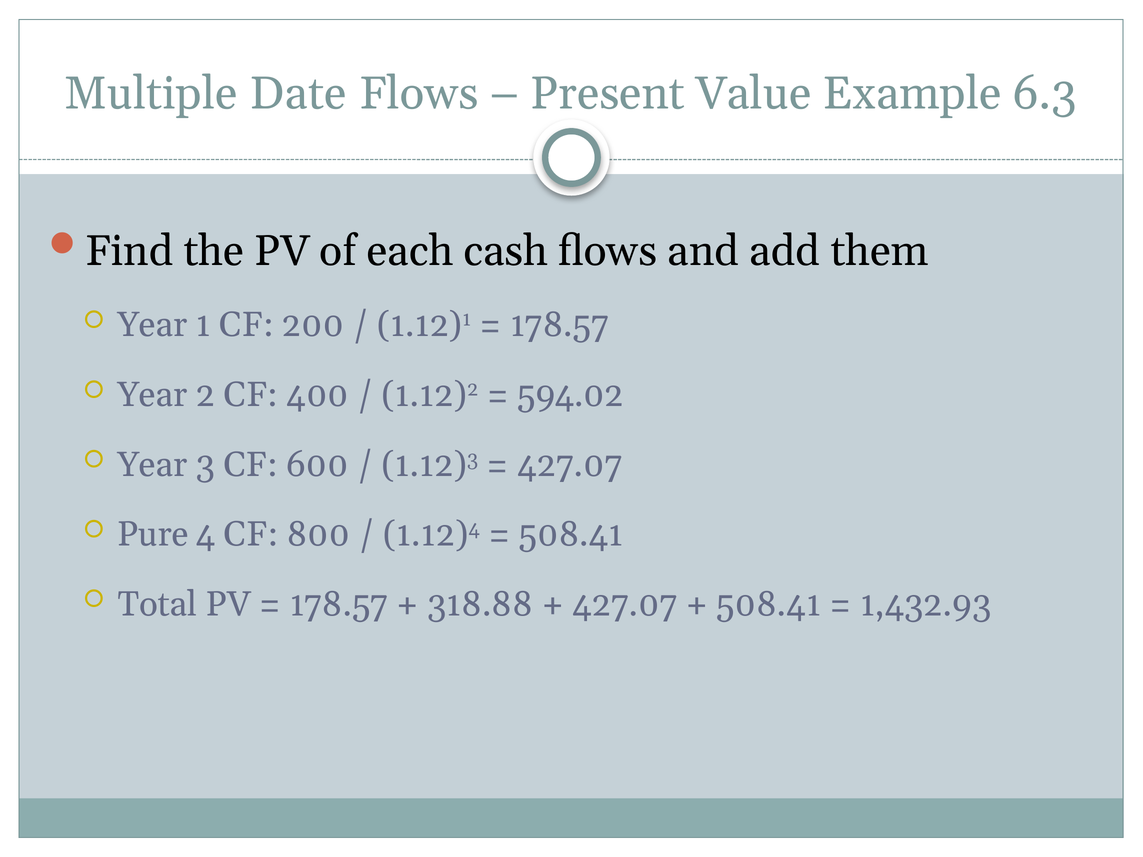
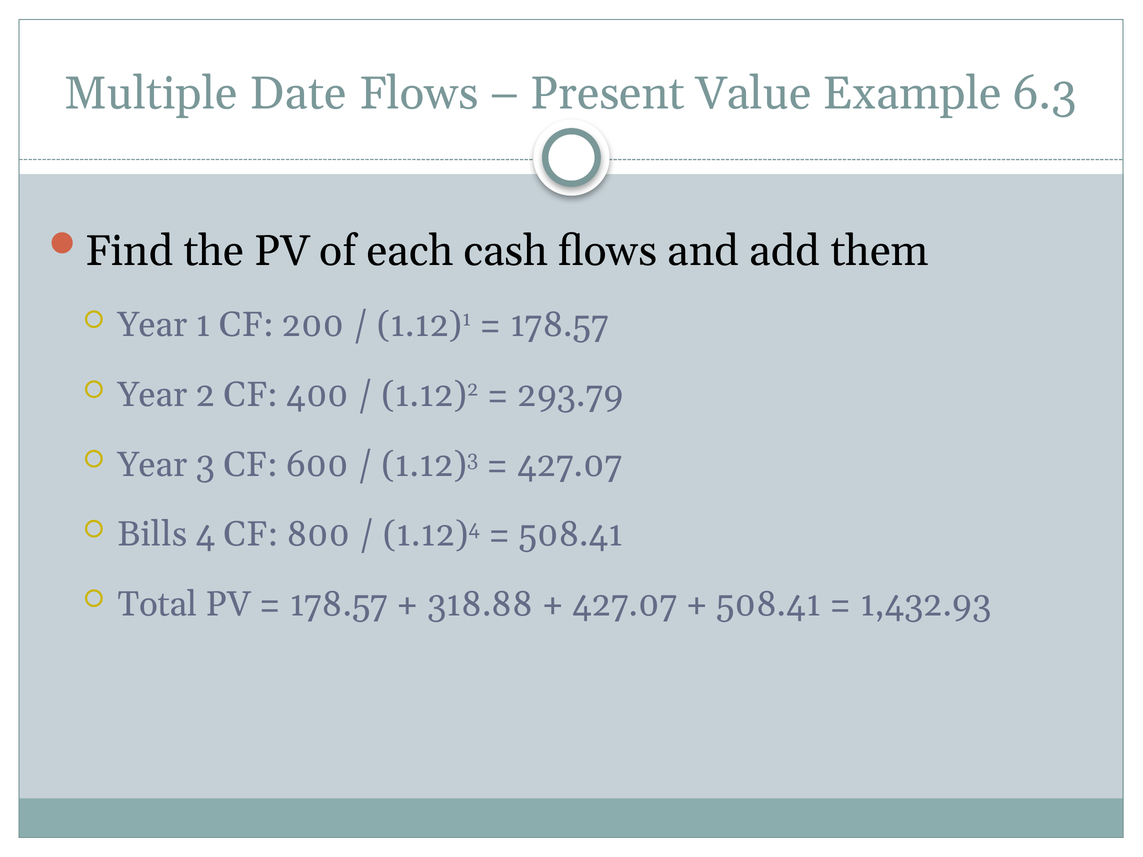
594.02: 594.02 -> 293.79
Pure: Pure -> Bills
